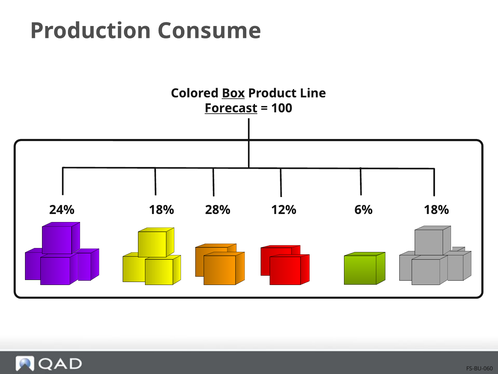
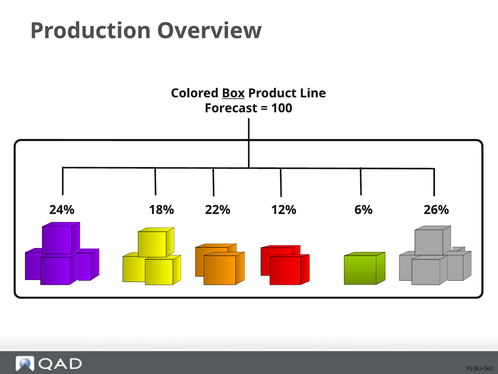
Consume: Consume -> Overview
Forecast underline: present -> none
28%: 28% -> 22%
6% 18%: 18% -> 26%
